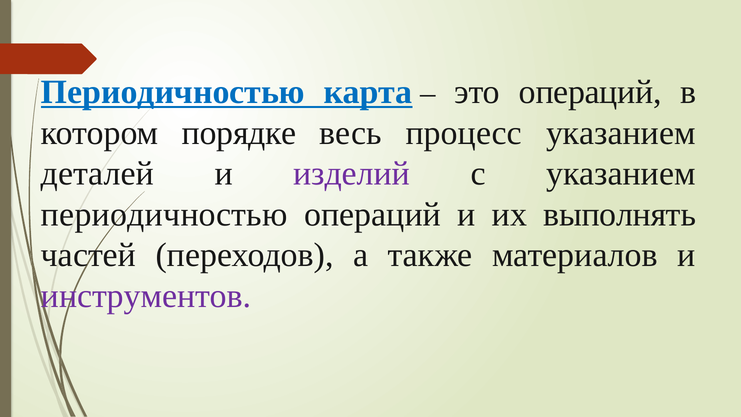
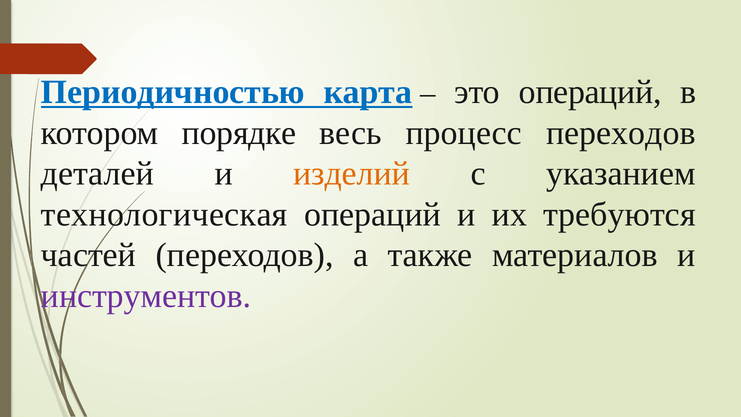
процесс указанием: указанием -> переходов
изделий colour: purple -> orange
периодичностью at (164, 214): периодичностью -> технологическая
выполнять: выполнять -> требуются
